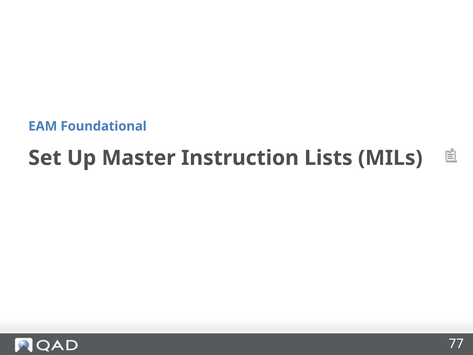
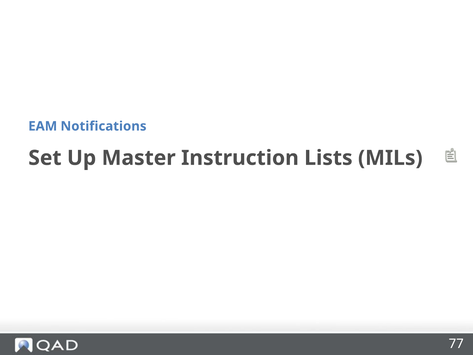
Foundational: Foundational -> Notifications
